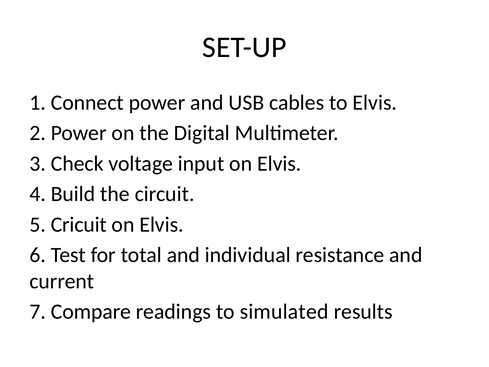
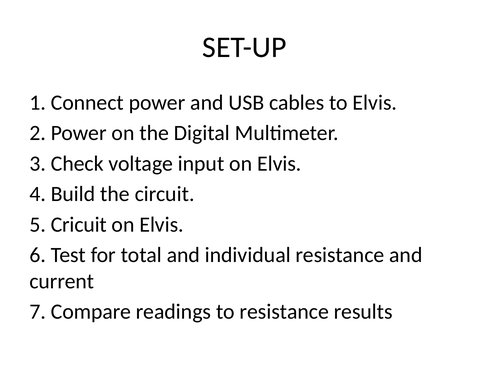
to simulated: simulated -> resistance
